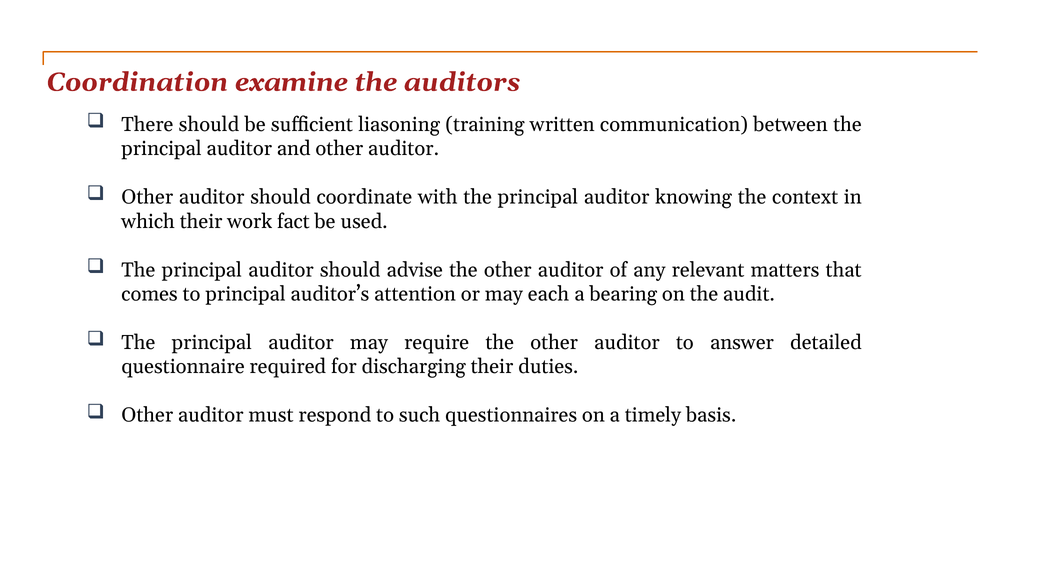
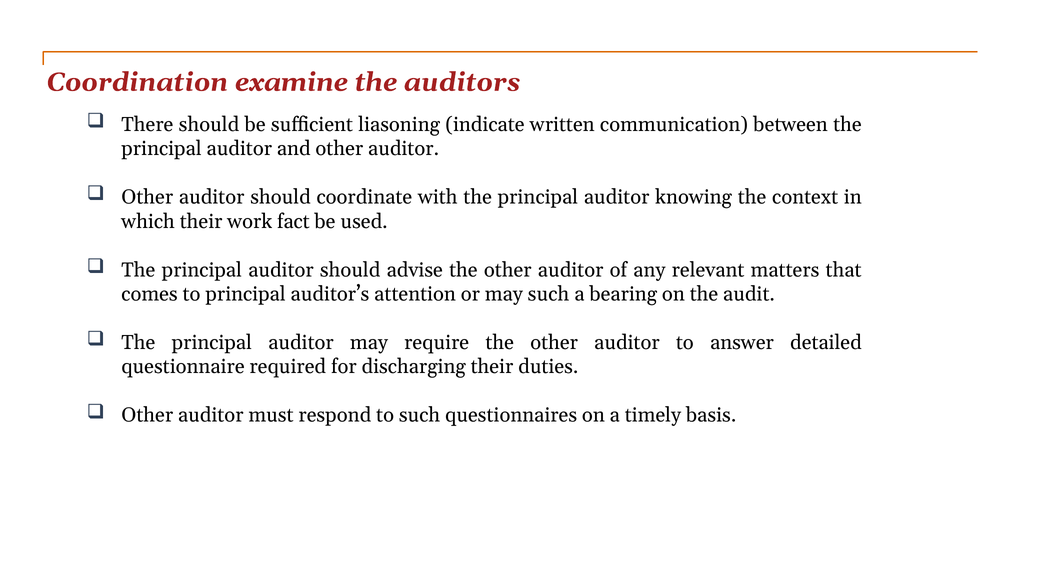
training: training -> indicate
may each: each -> such
